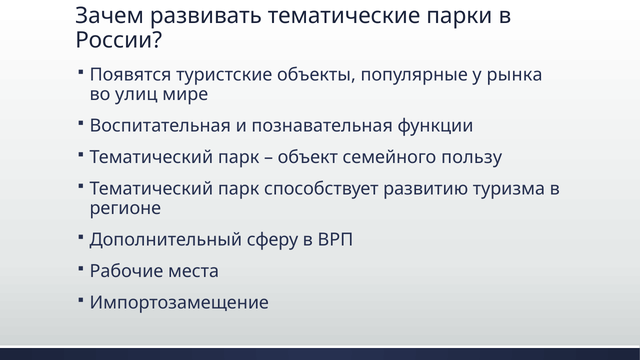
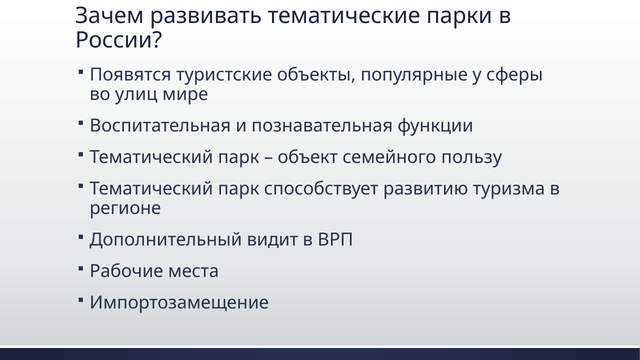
рынка: рынка -> сферы
сферу: сферу -> видит
